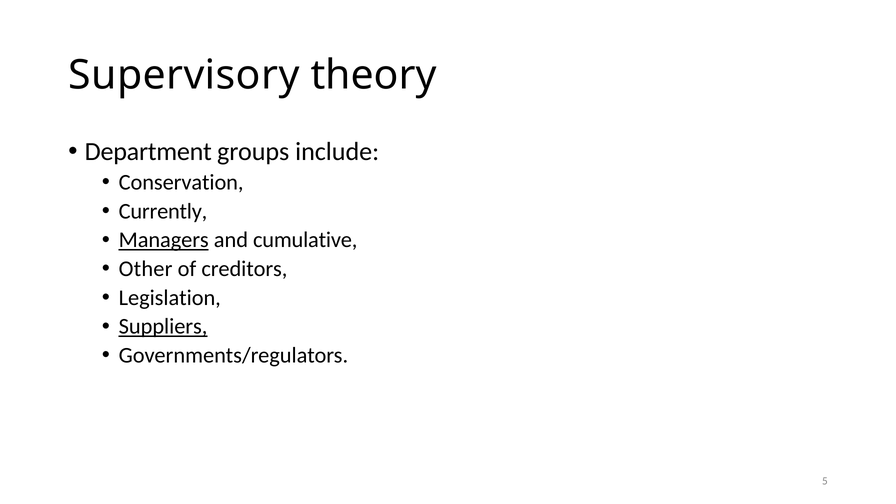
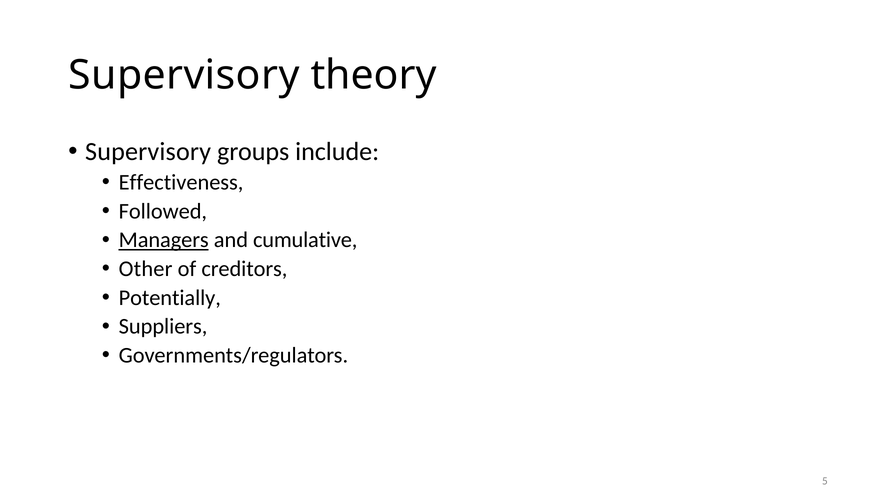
Department at (148, 151): Department -> Supervisory
Conservation: Conservation -> Effectiveness
Currently: Currently -> Followed
Legislation: Legislation -> Potentially
Suppliers underline: present -> none
